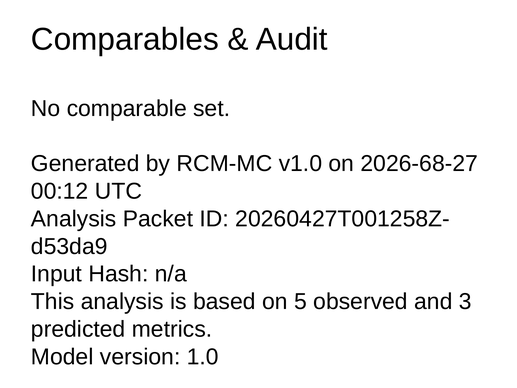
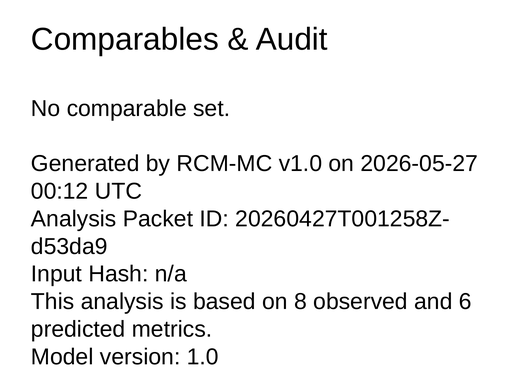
2026-68-27: 2026-68-27 -> 2026-05-27
5: 5 -> 8
3: 3 -> 6
